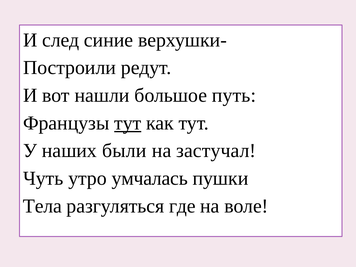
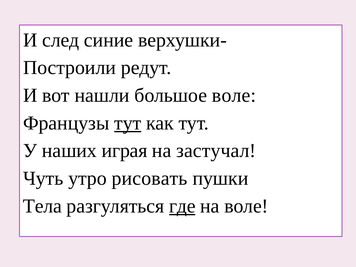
большое путь: путь -> воле
были: были -> играя
умчалась: умчалась -> рисовать
где underline: none -> present
